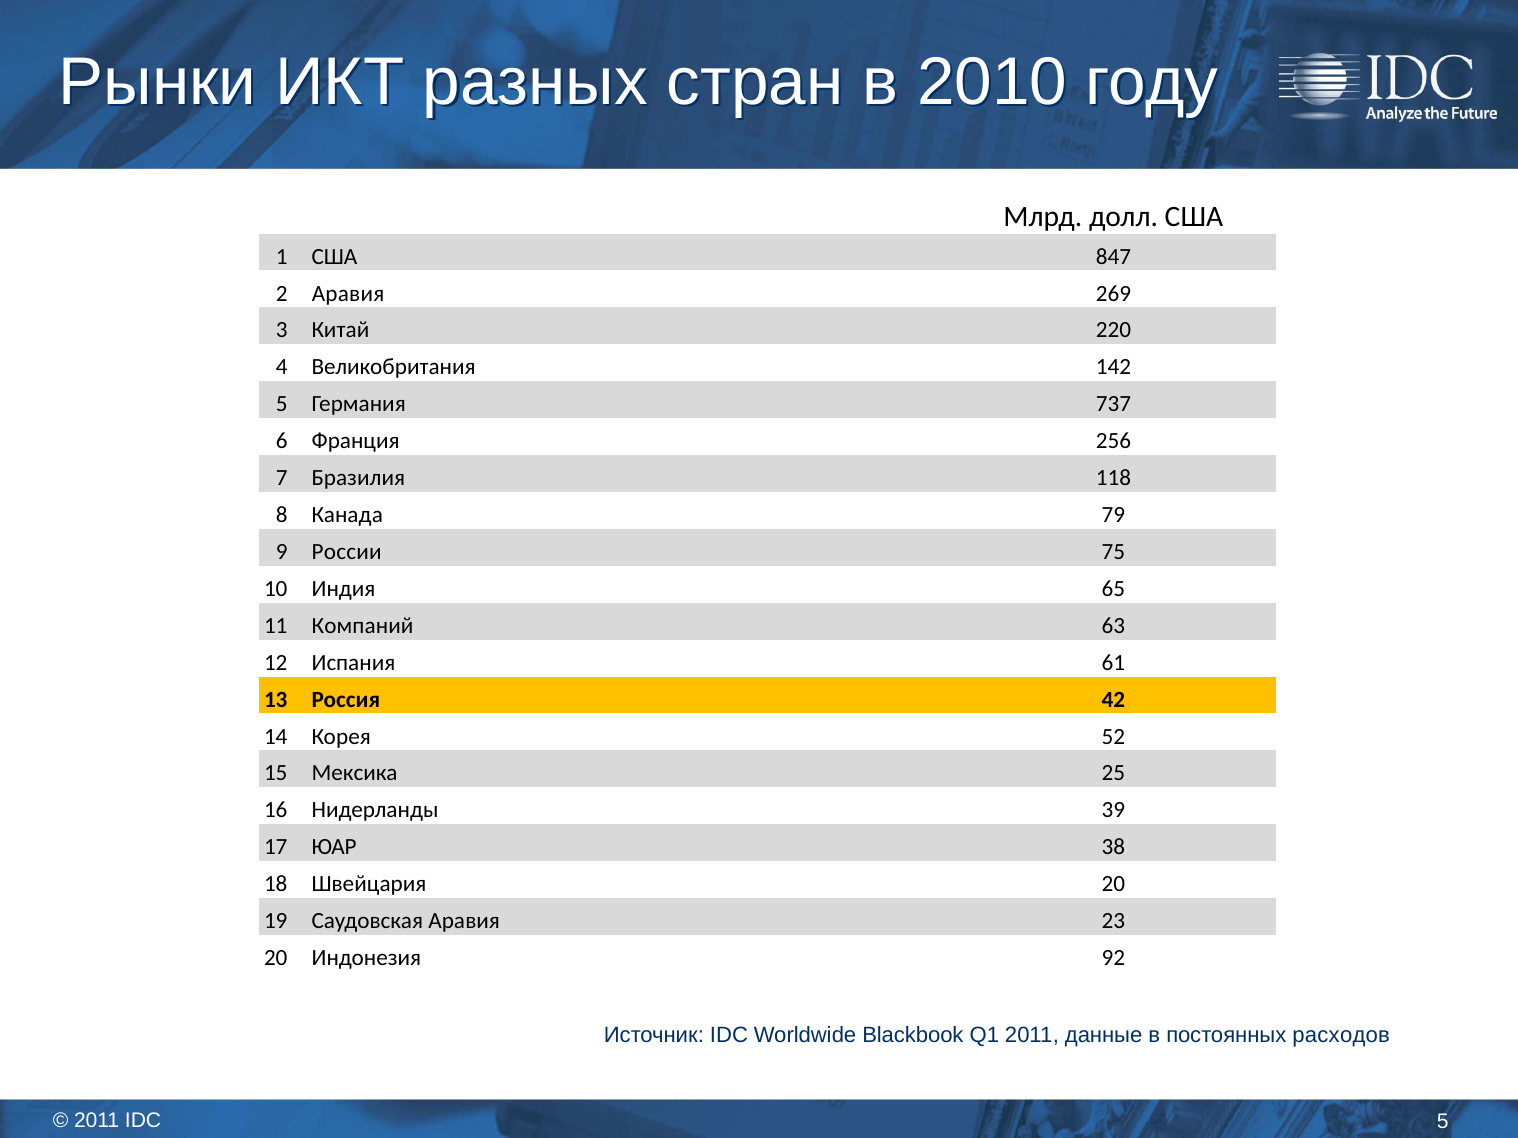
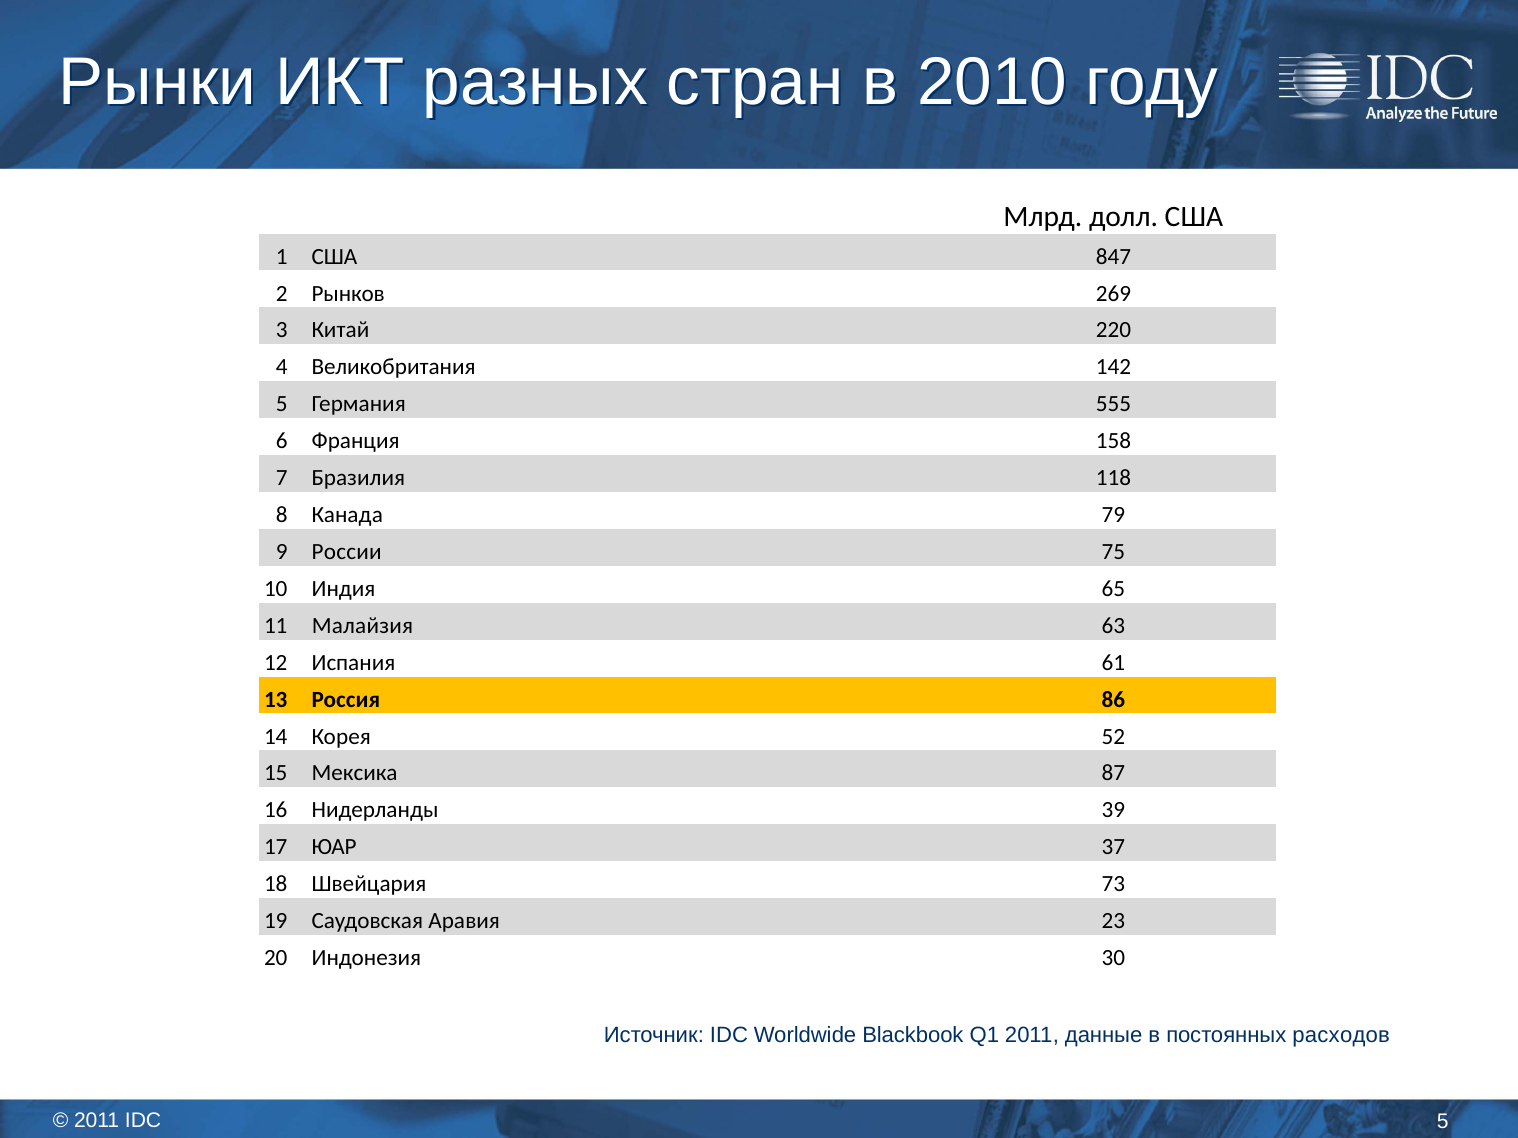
2 Аравия: Аравия -> Рынков
737: 737 -> 555
256: 256 -> 158
Компаний: Компаний -> Малайзия
42: 42 -> 86
25: 25 -> 87
38: 38 -> 37
Швейцария 20: 20 -> 73
92: 92 -> 30
